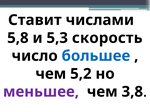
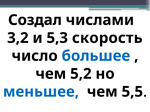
Ставит: Ставит -> Создал
5,8: 5,8 -> 3,2
меньшее colour: purple -> blue
3,8: 3,8 -> 5,5
